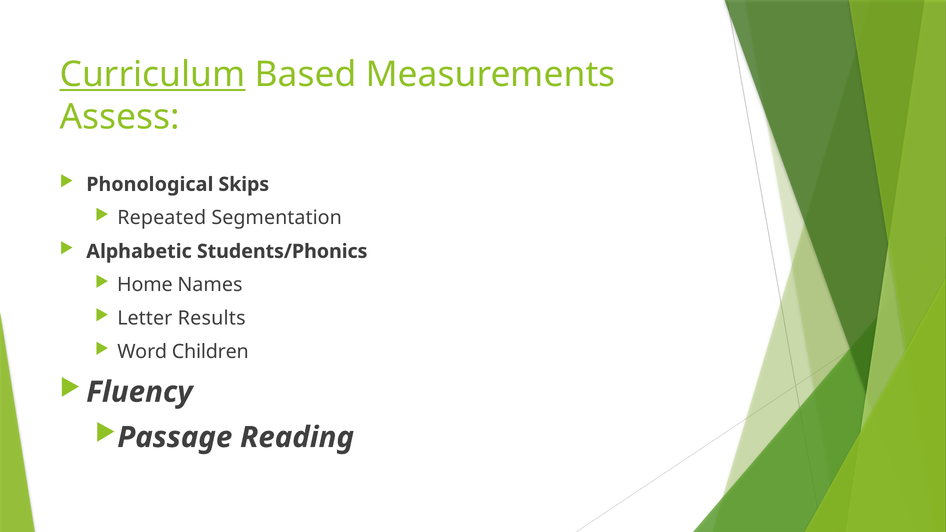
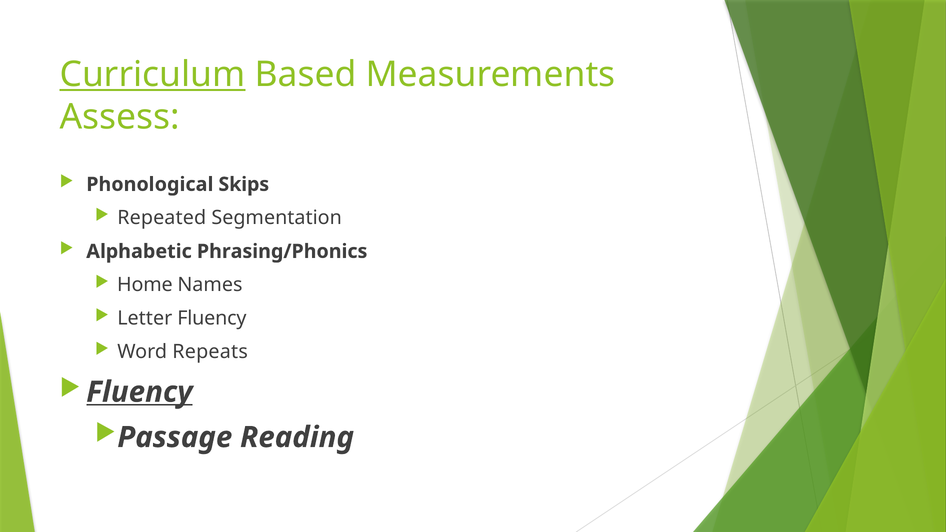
Students/Phonics: Students/Phonics -> Phrasing/Phonics
Letter Results: Results -> Fluency
Children: Children -> Repeats
Fluency at (139, 392) underline: none -> present
